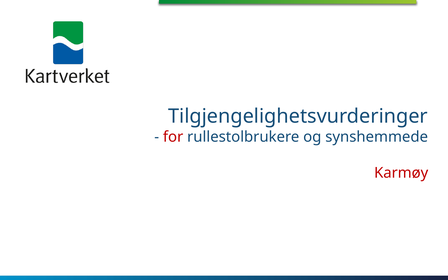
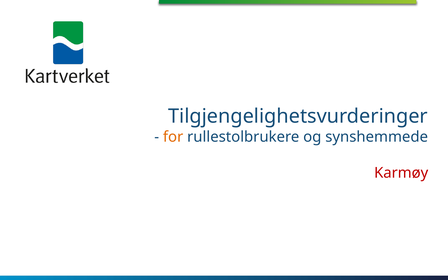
for colour: red -> orange
